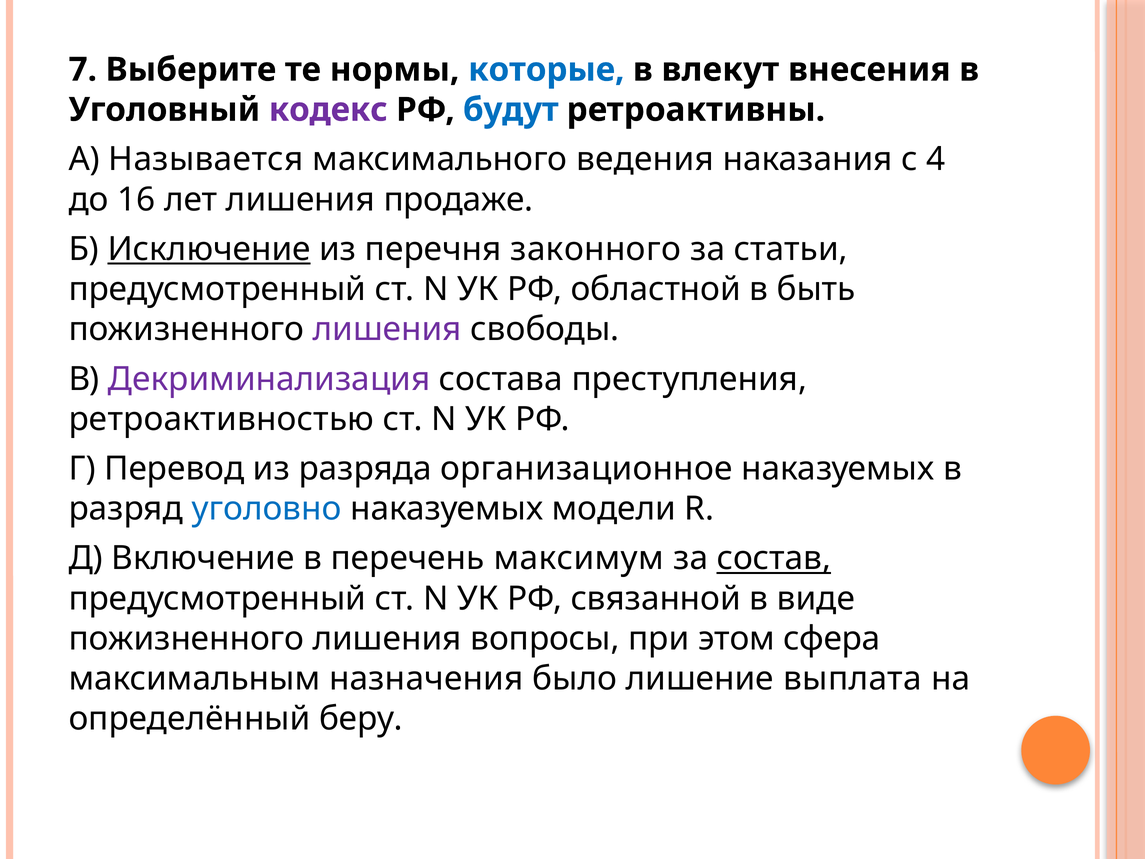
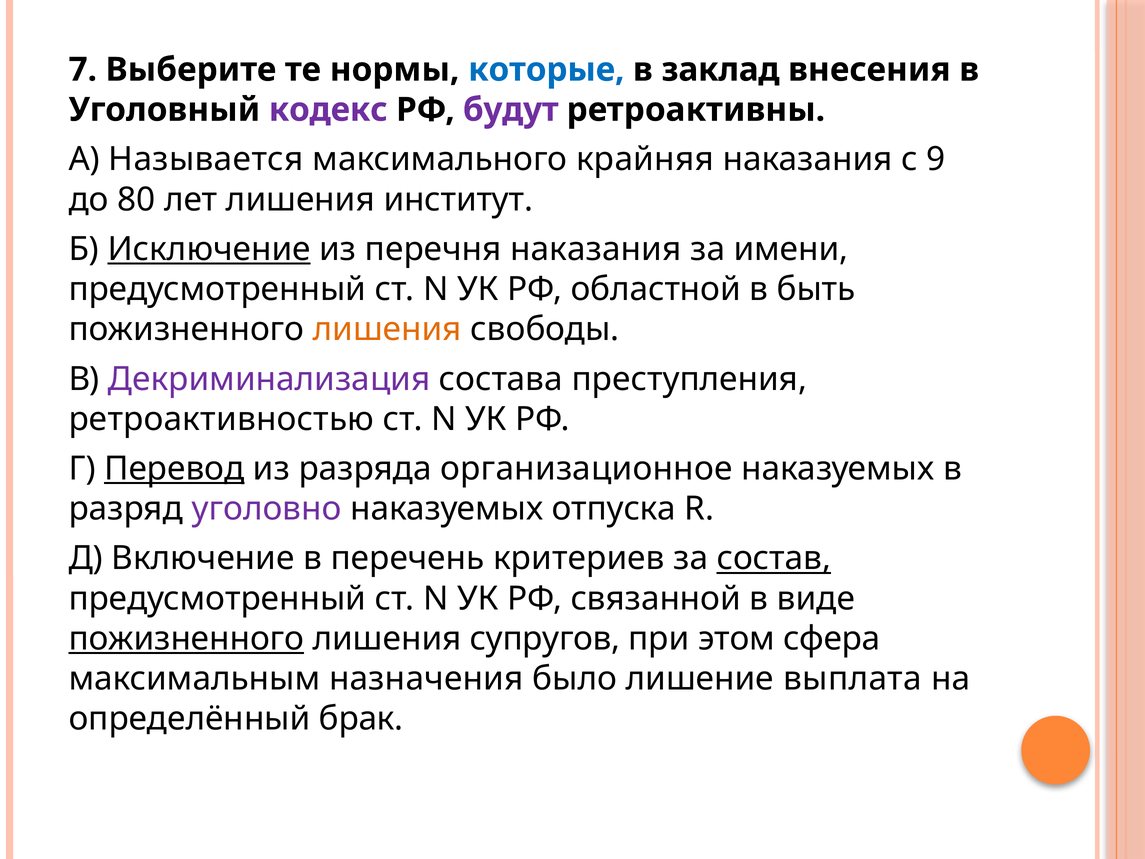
влекут: влекут -> заклад
будут colour: blue -> purple
ведения: ведения -> крайняя
4: 4 -> 9
16: 16 -> 80
продаже: продаже -> институт
перечня законного: законного -> наказания
статьи: статьи -> имени
лишения at (387, 329) colour: purple -> orange
Перевод underline: none -> present
уголовно colour: blue -> purple
модели: модели -> отпуска
максимум: максимум -> критериев
пожизненного at (186, 638) underline: none -> present
вопросы: вопросы -> супругов
беру: беру -> брак
